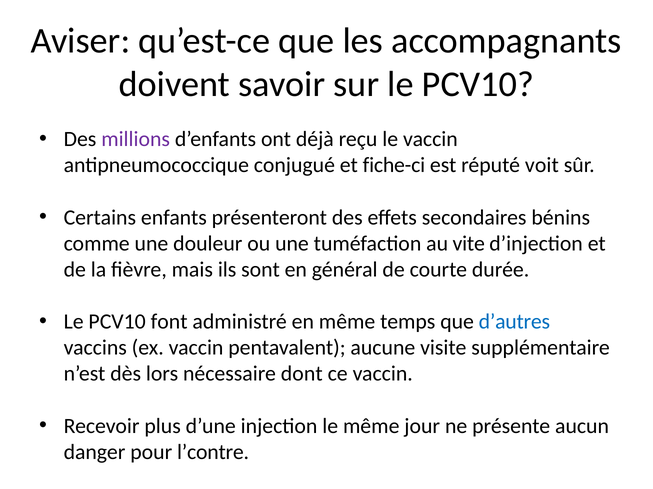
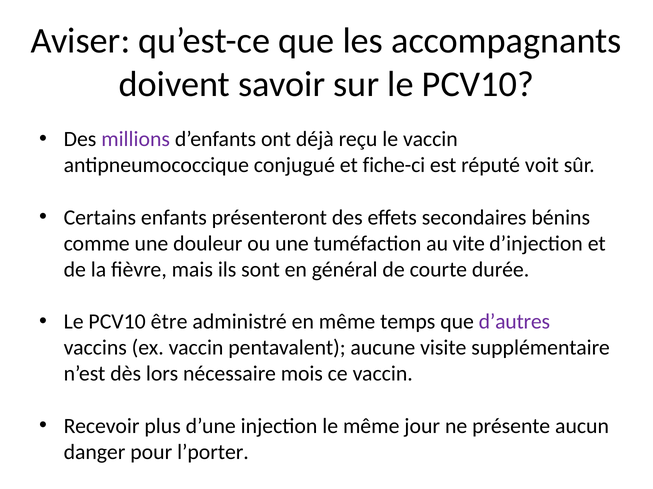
font: font -> être
d’autres colour: blue -> purple
dont: dont -> mois
l’contre: l’contre -> l’porter
